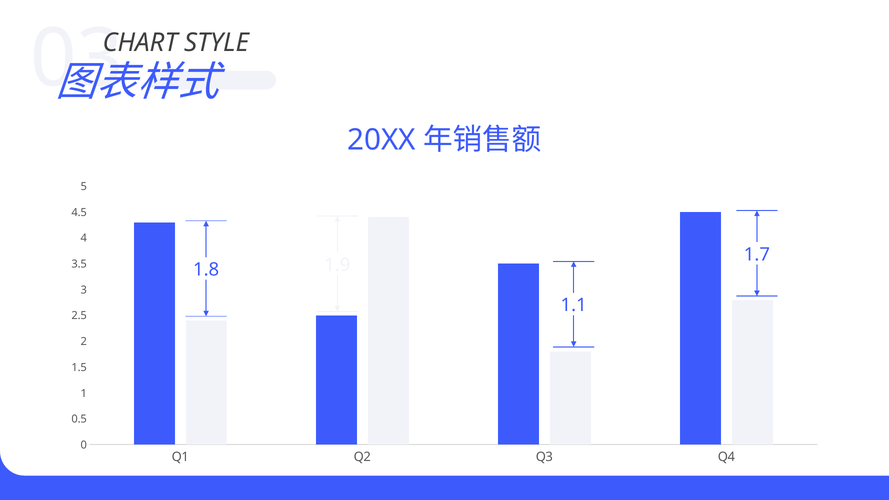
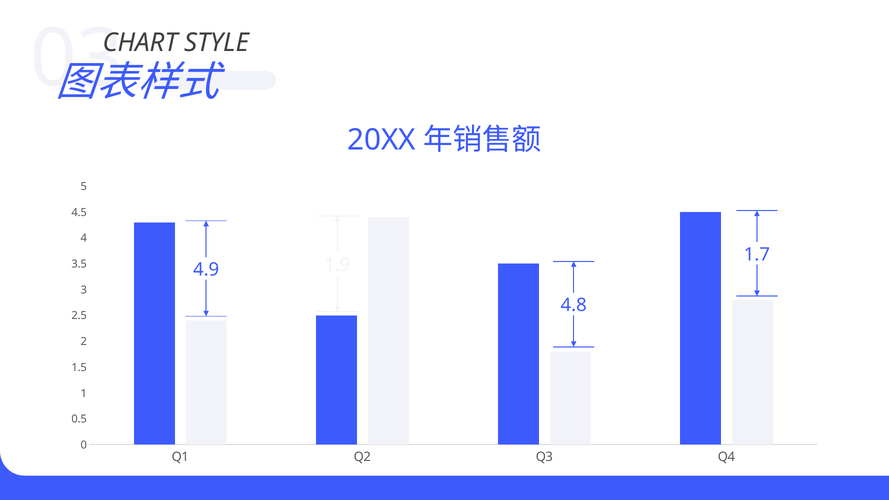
1.8: 1.8 -> 4.9
1.1: 1.1 -> 4.8
